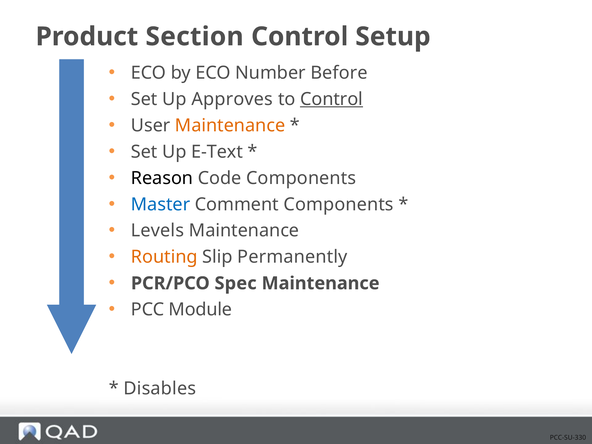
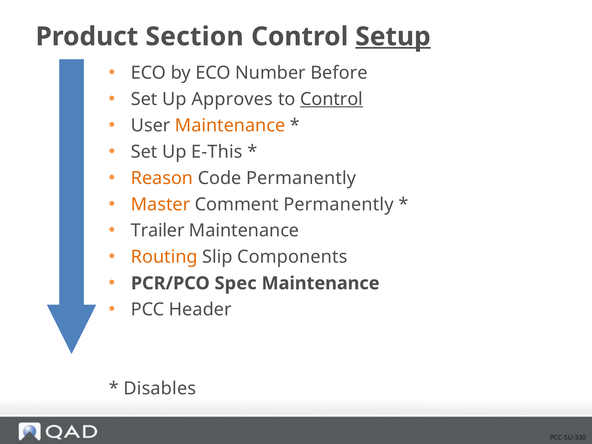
Setup underline: none -> present
E-Text: E-Text -> E-This
Reason colour: black -> orange
Code Components: Components -> Permanently
Master colour: blue -> orange
Comment Components: Components -> Permanently
Levels: Levels -> Trailer
Permanently: Permanently -> Components
Module: Module -> Header
